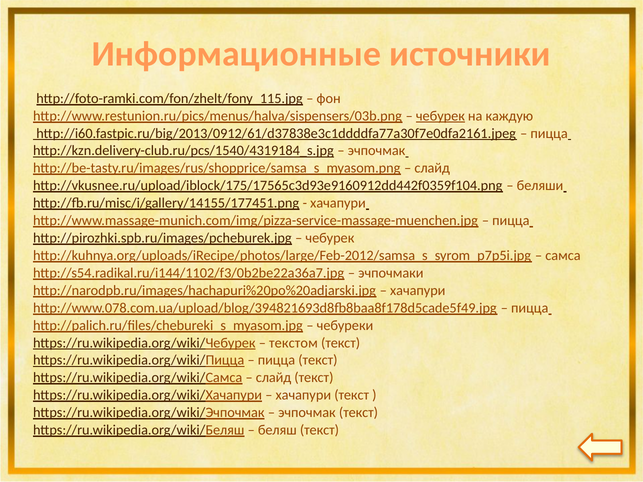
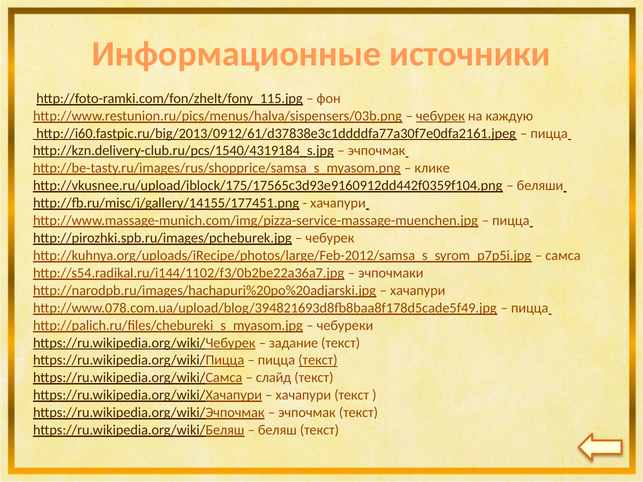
слайд at (432, 168): слайд -> клике
текстом: текстом -> задание
текст at (318, 360) underline: none -> present
